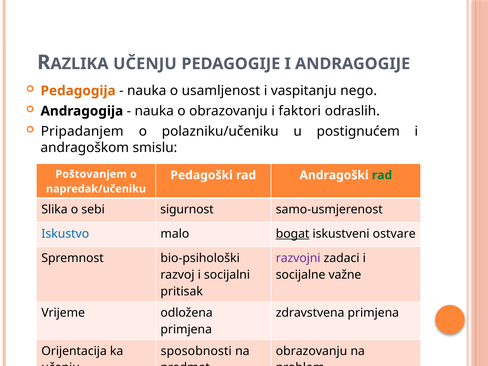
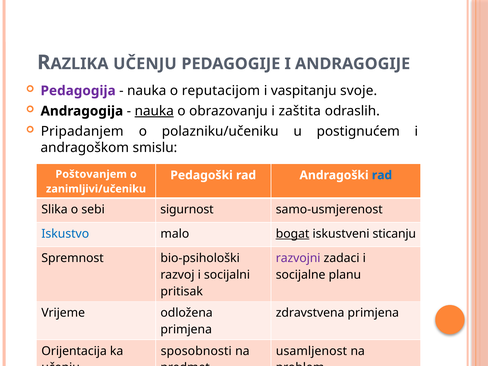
Pedagogija colour: orange -> purple
usamljenost: usamljenost -> reputacijom
nego: nego -> svoje
nauka at (154, 111) underline: none -> present
faktori: faktori -> zaštita
rad at (382, 175) colour: green -> blue
napredak/učeniku: napredak/učeniku -> zanimljivi/učeniku
ostvare: ostvare -> sticanju
važne: važne -> planu
obrazovanju at (312, 351): obrazovanju -> usamljenost
